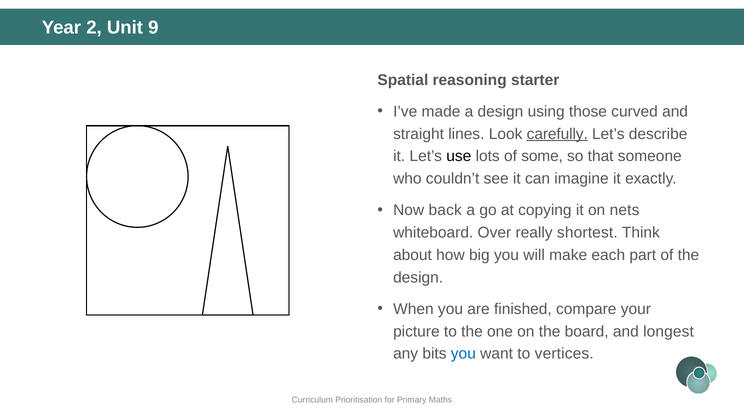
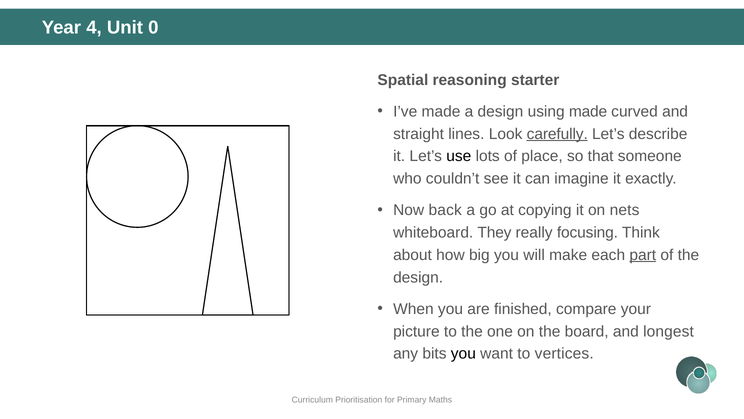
2: 2 -> 4
9: 9 -> 0
using those: those -> made
some: some -> place
Over: Over -> They
shortest: shortest -> focusing
part underline: none -> present
you at (463, 353) colour: blue -> black
